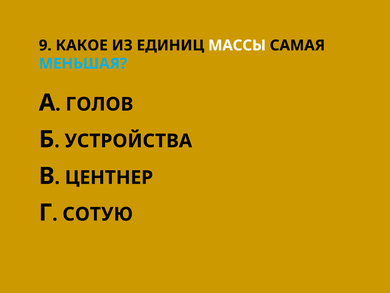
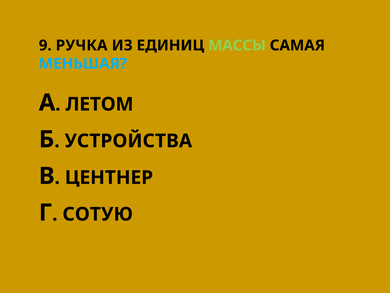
КАКОЕ: КАКОЕ -> РУЧКА
МАССЫ colour: white -> light green
ГОЛОВ: ГОЛОВ -> ЛЕТОМ
